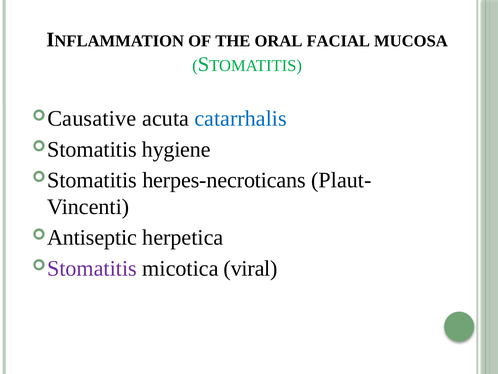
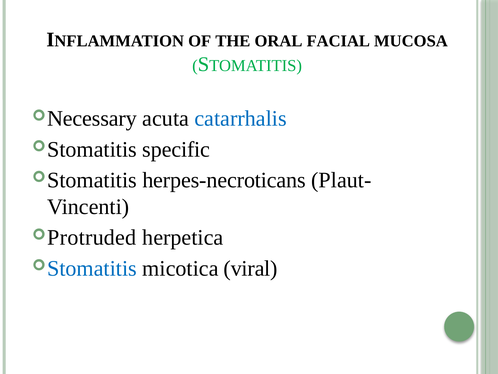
Causative: Causative -> Necessary
hygiene: hygiene -> specific
Antiseptic: Antiseptic -> Protruded
Stomatitis at (92, 268) colour: purple -> blue
